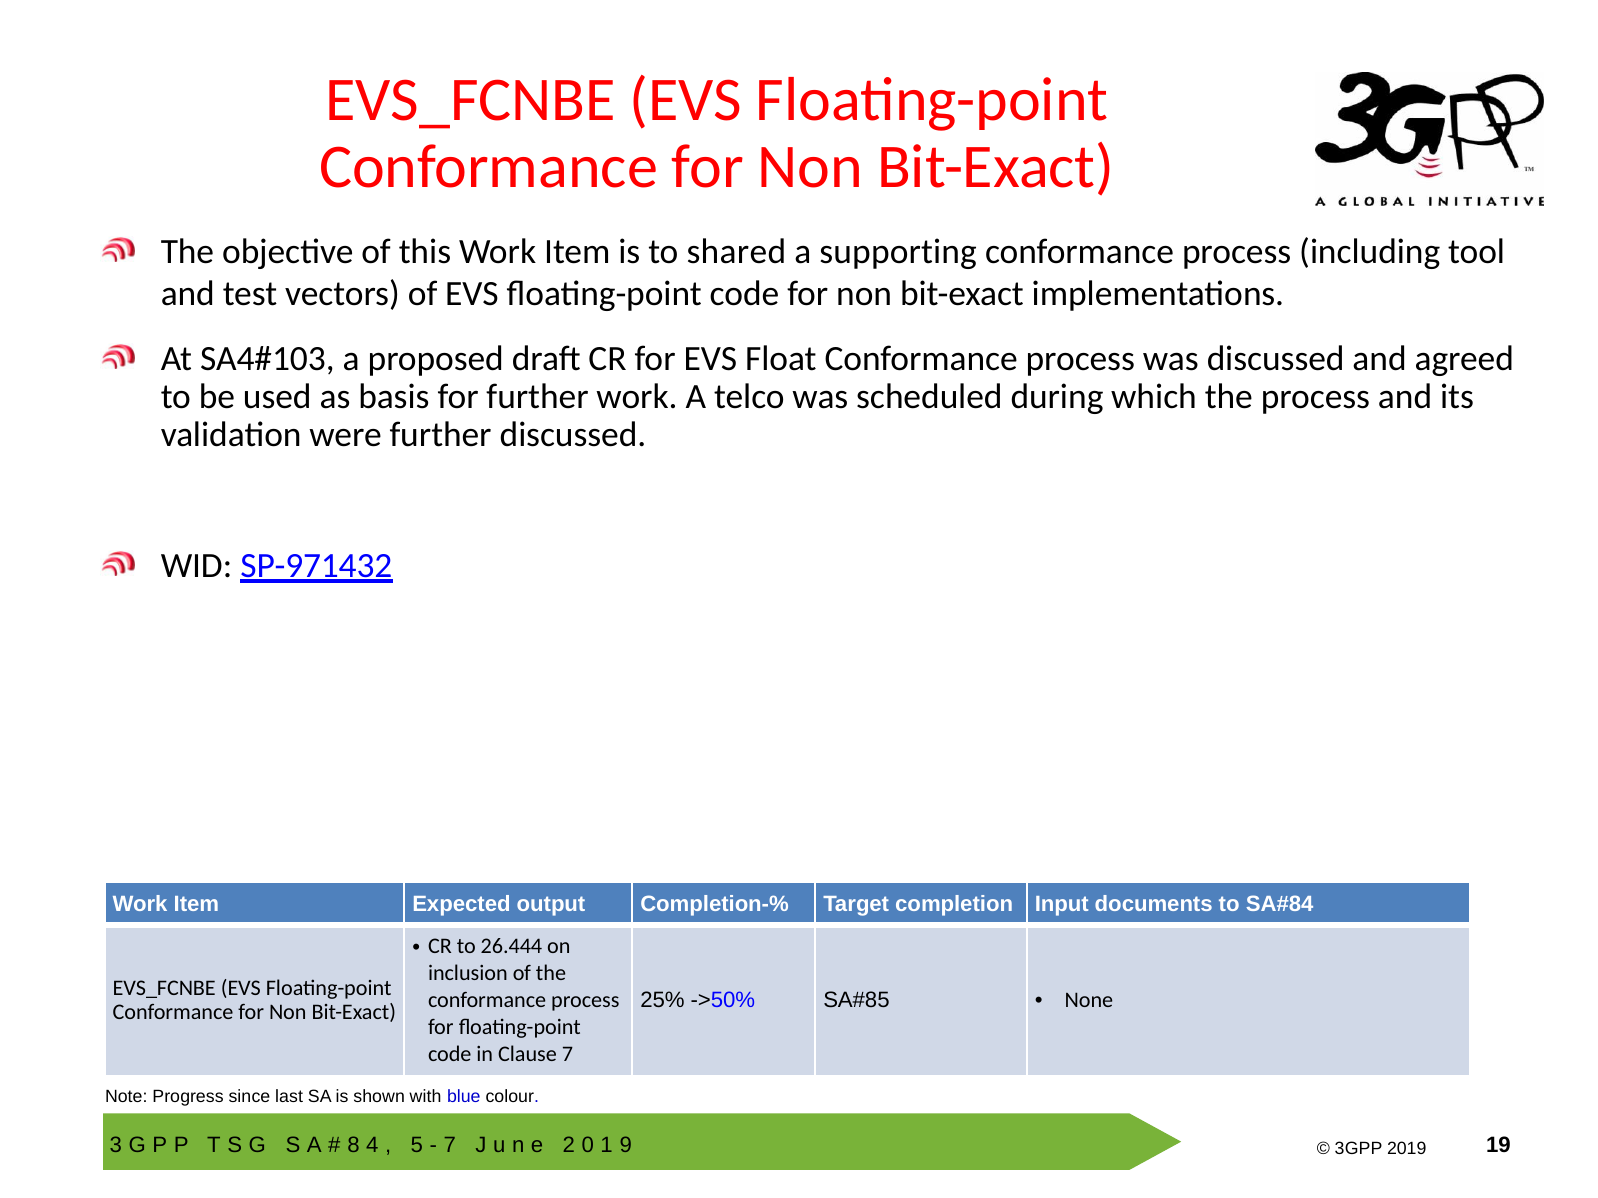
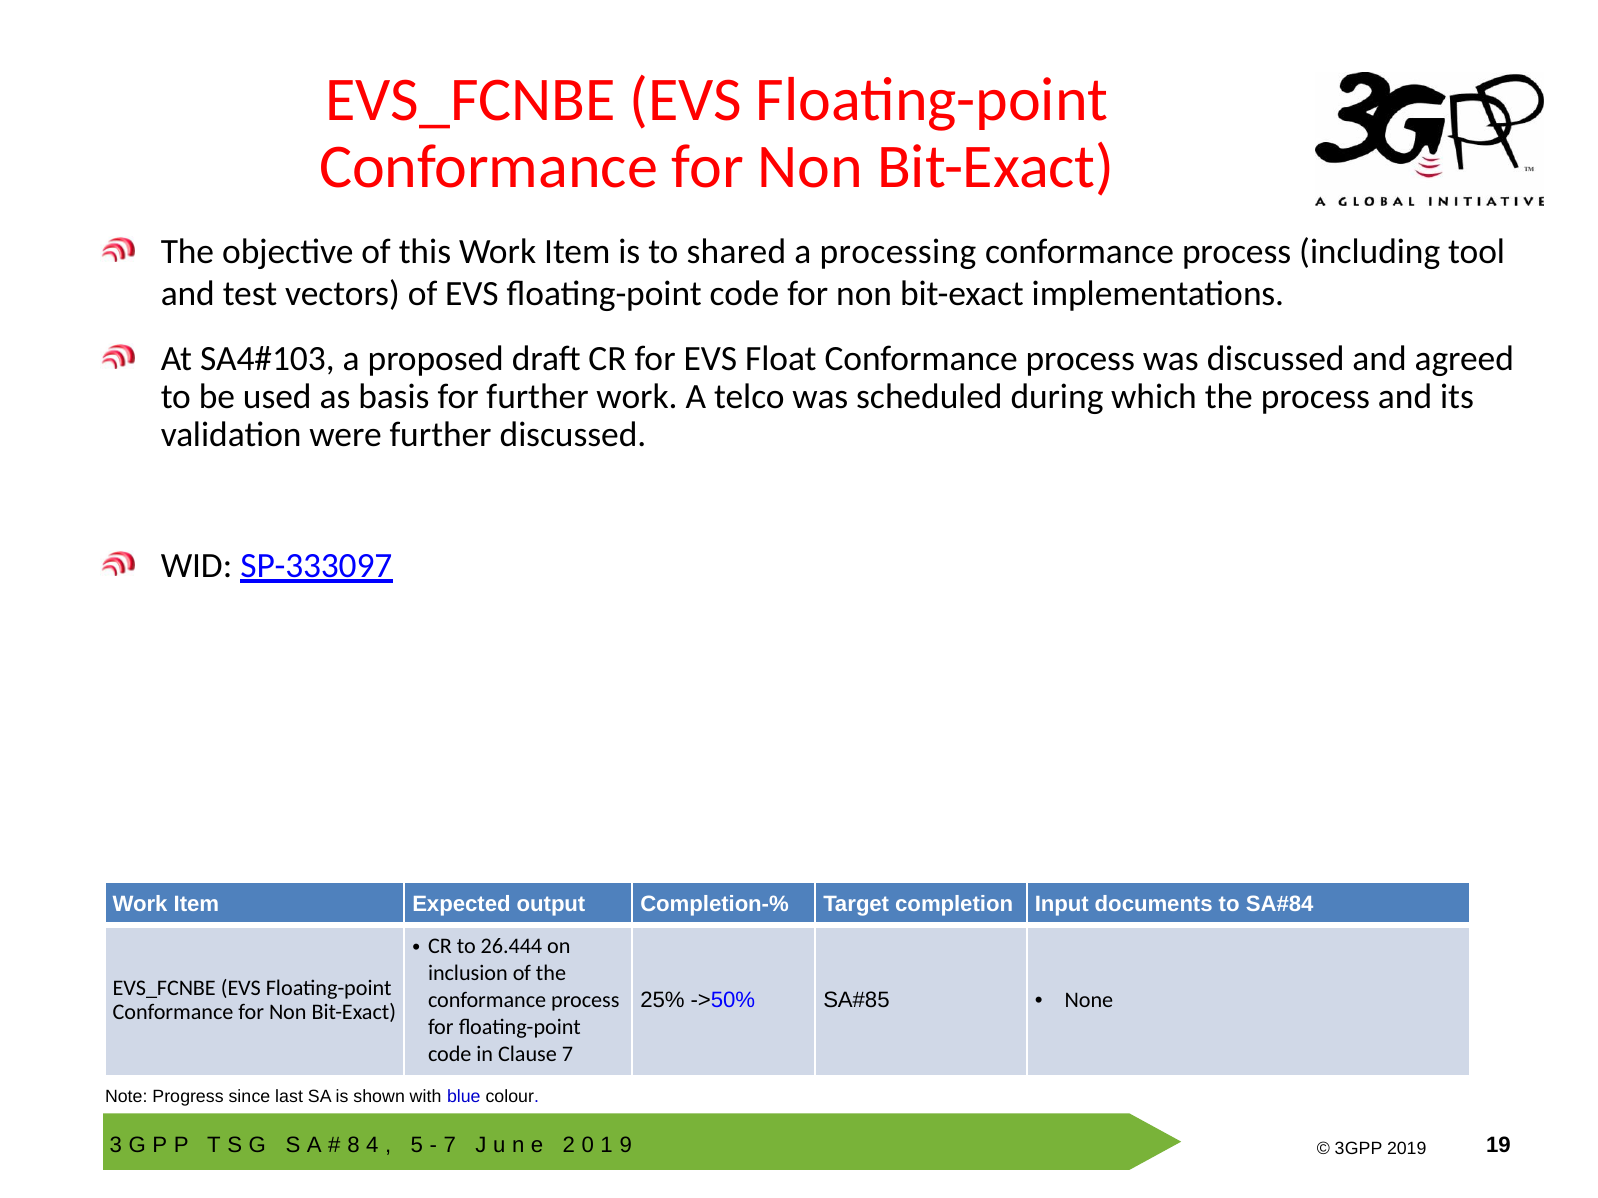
supporting: supporting -> processing
SP-971432: SP-971432 -> SP-333097
